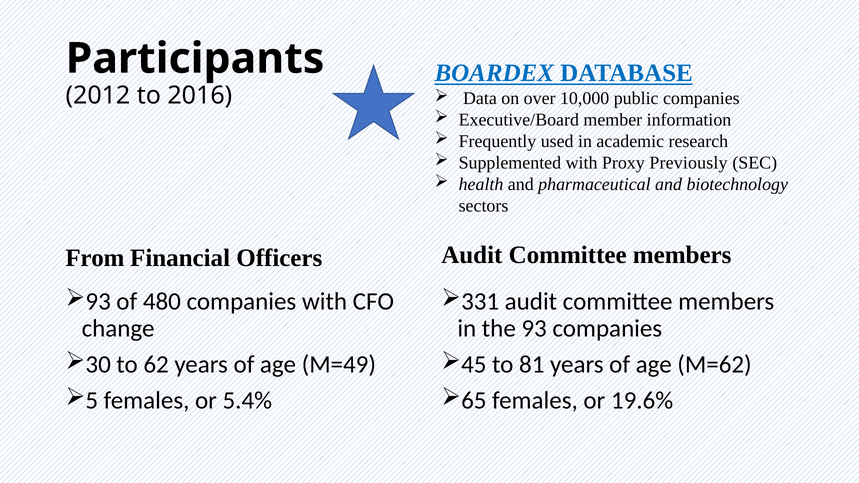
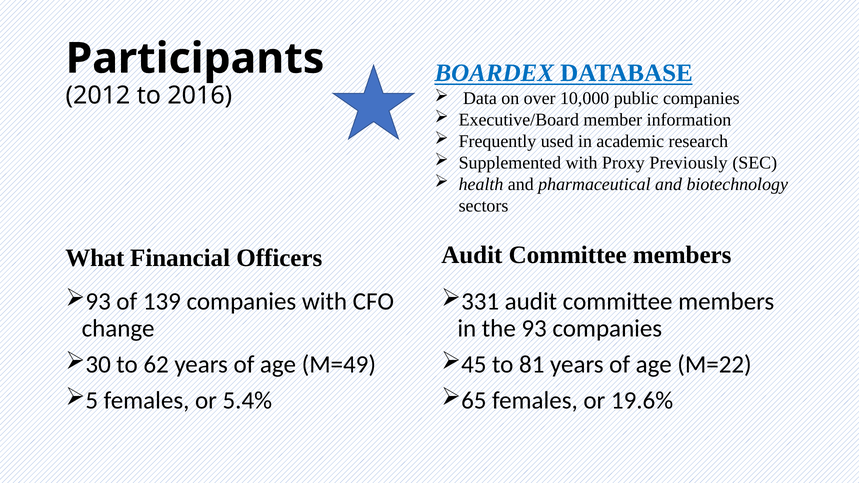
From: From -> What
480: 480 -> 139
M=62: M=62 -> M=22
